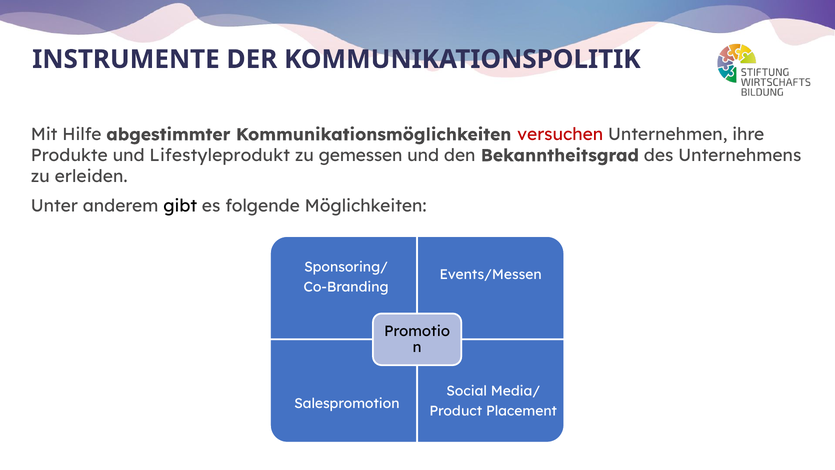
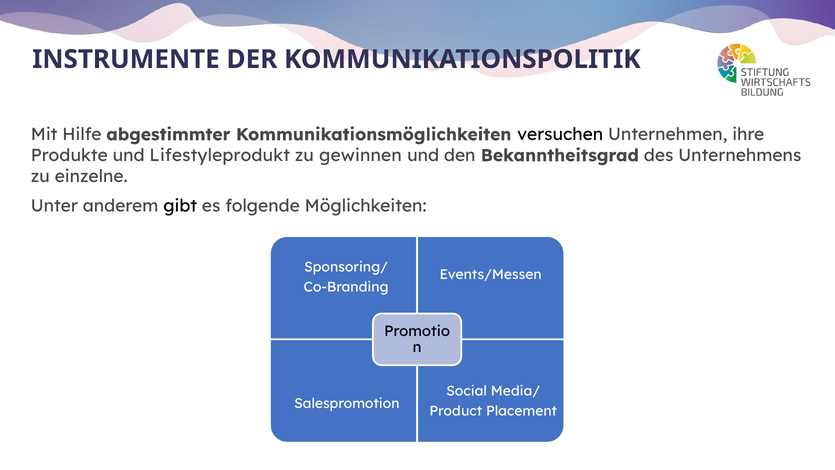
versuchen colour: red -> black
gemessen: gemessen -> gewinnen
erleiden: erleiden -> einzelne
